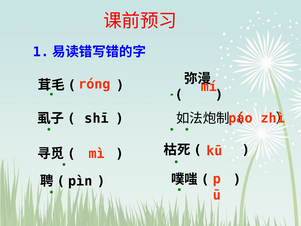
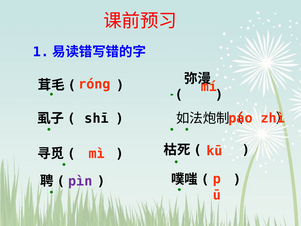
pìn colour: black -> purple
